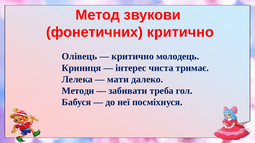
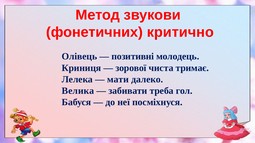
критично at (133, 57): критично -> позитивні
інтерес: інтерес -> зорової
Методи: Методи -> Велика
